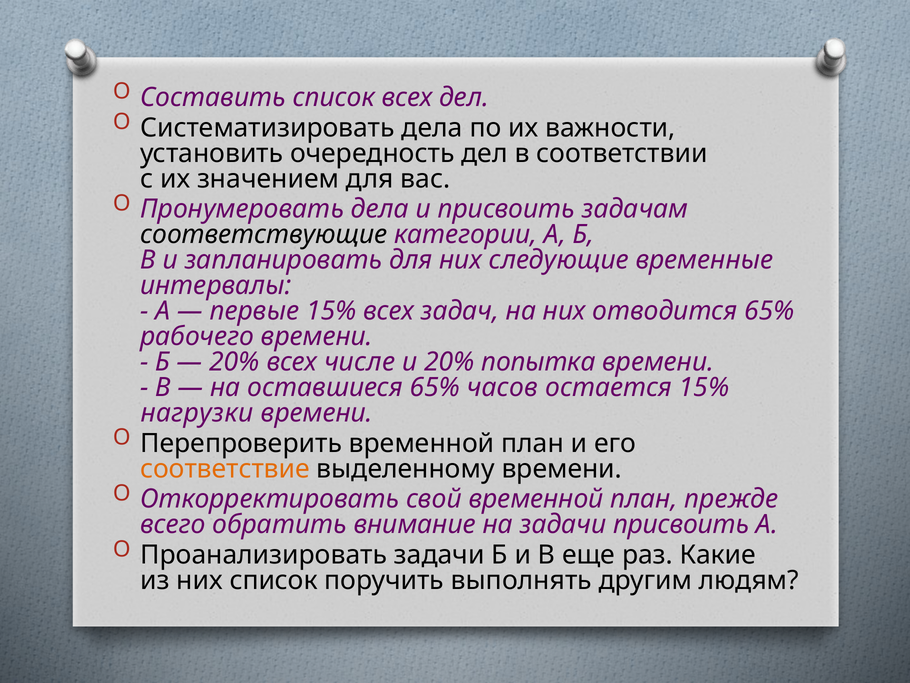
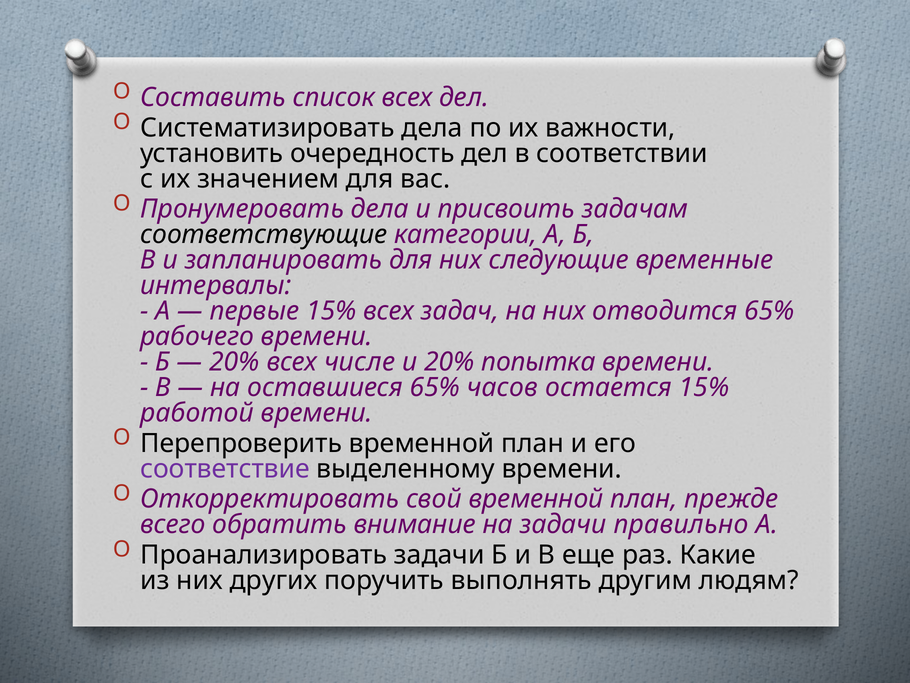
нагрузки: нагрузки -> работой
соответствие colour: orange -> purple
задачи присвоить: присвоить -> правильно
них список: список -> других
